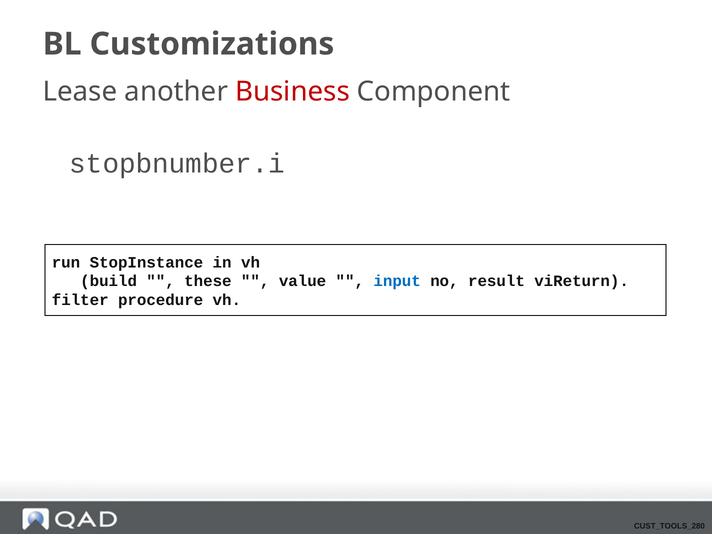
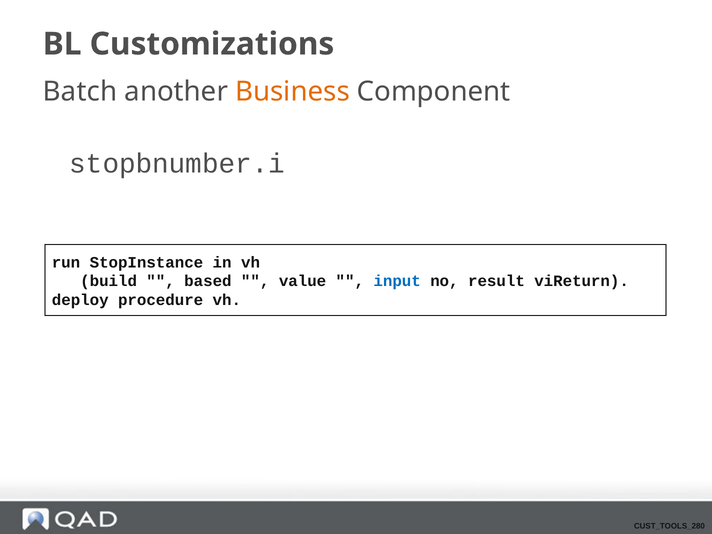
Lease: Lease -> Batch
Business colour: red -> orange
these: these -> based
filter: filter -> deploy
